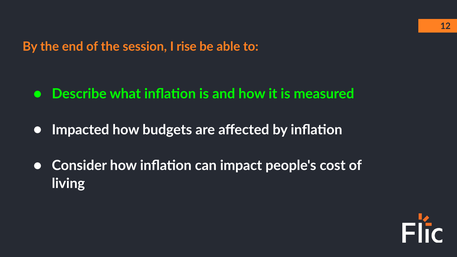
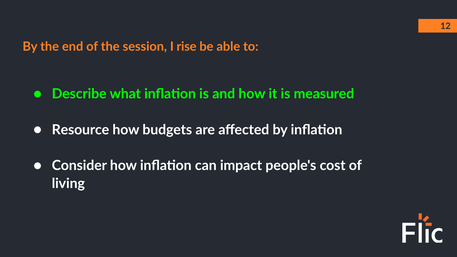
Impacted: Impacted -> Resource
